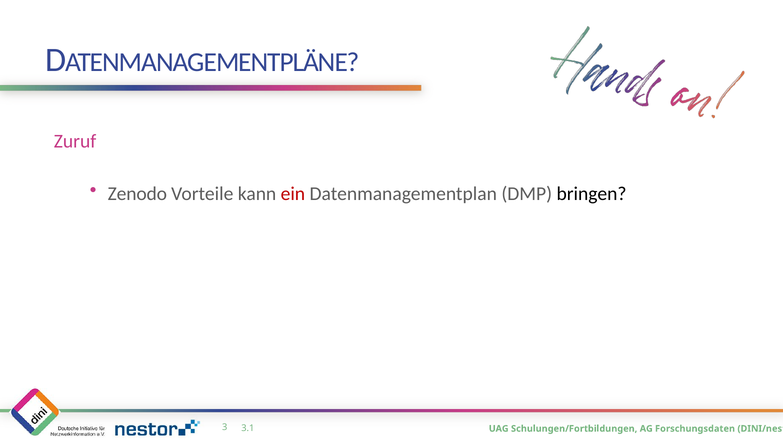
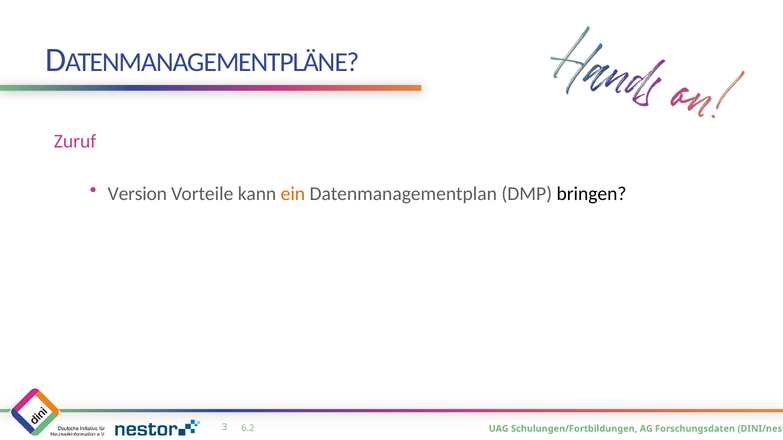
Zenodo: Zenodo -> Version
ein colour: red -> orange
3.1: 3.1 -> 6.2
